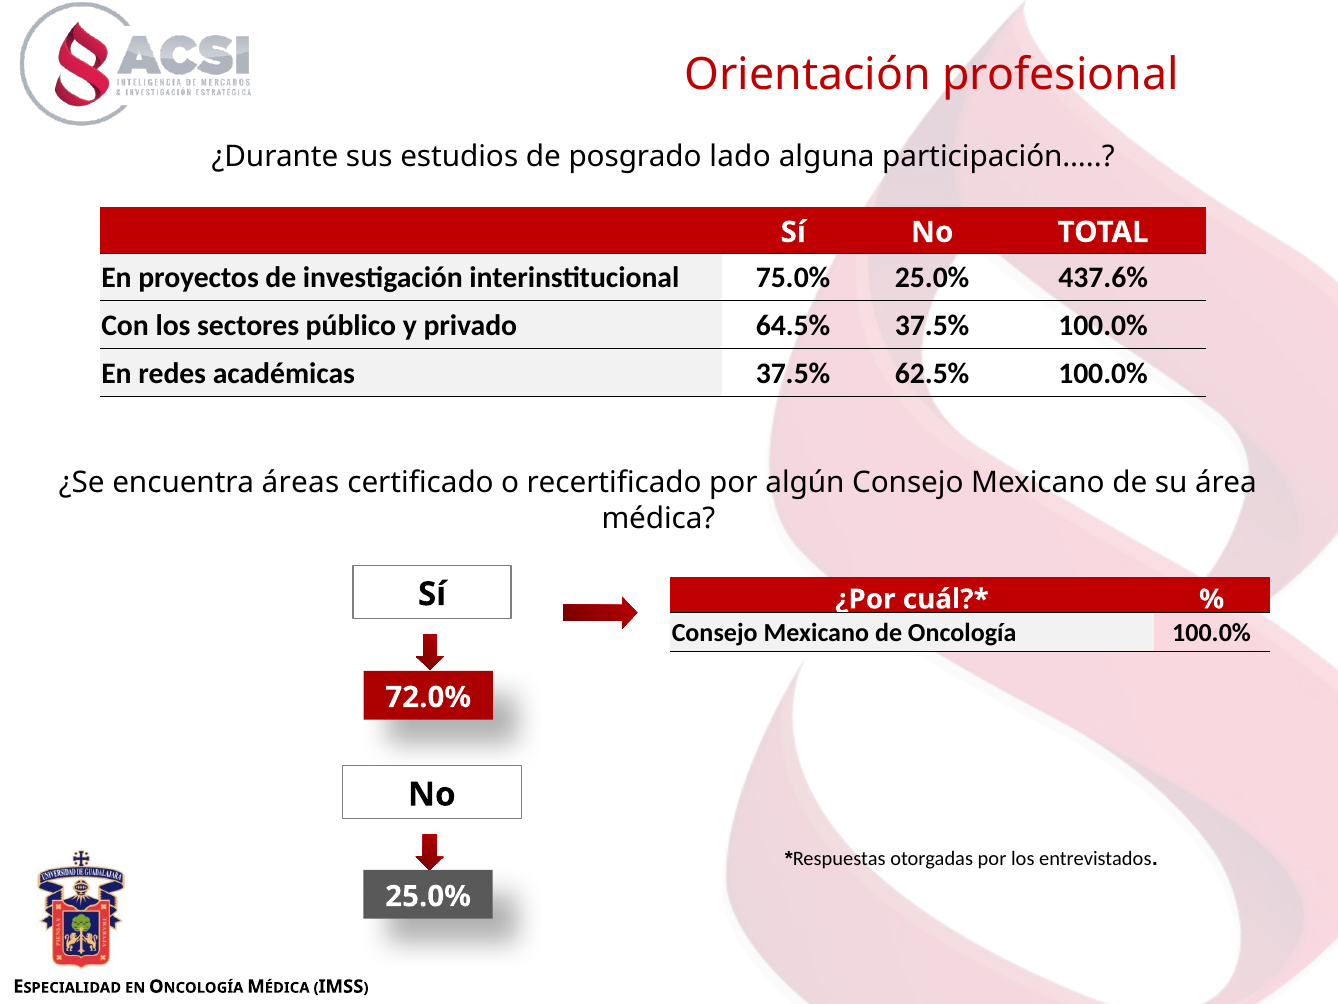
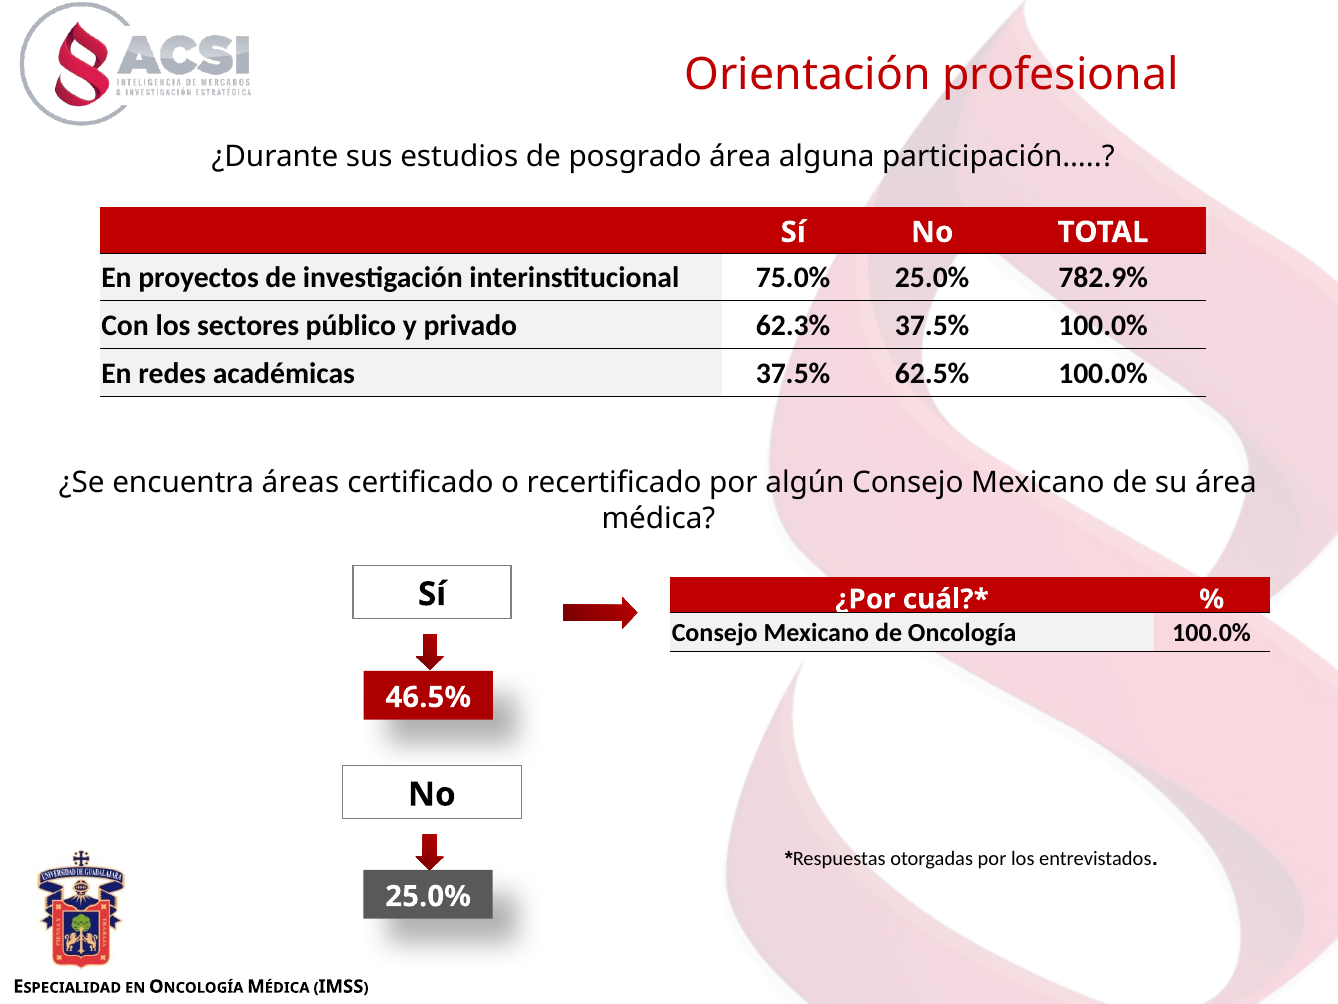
posgrado lado: lado -> área
437.6%: 437.6% -> 782.9%
64.5%: 64.5% -> 62.3%
72.0%: 72.0% -> 46.5%
